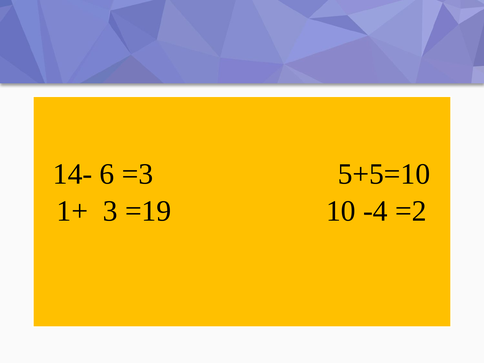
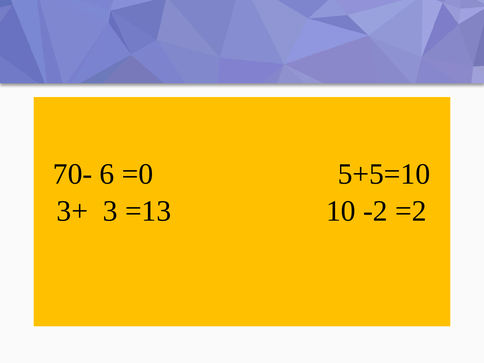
14-: 14- -> 70-
=3: =3 -> =0
1+: 1+ -> 3+
=19: =19 -> =13
-4: -4 -> -2
